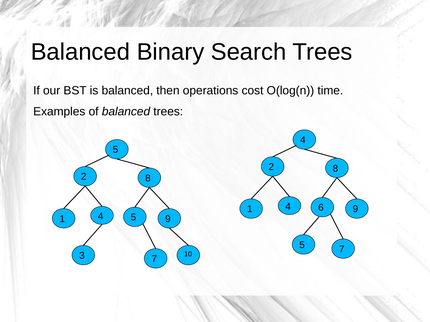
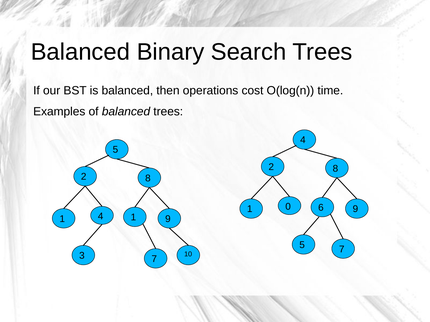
4 at (288, 207): 4 -> 0
4 5: 5 -> 1
